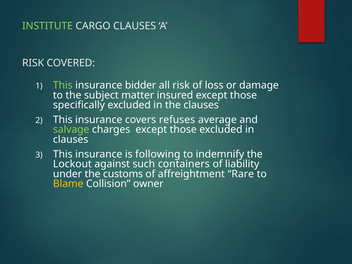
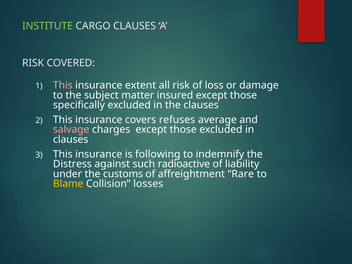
This at (63, 85) colour: light green -> pink
bidder: bidder -> extent
salvage colour: light green -> pink
Lockout: Lockout -> Distress
containers: containers -> radioactive
owner: owner -> losses
